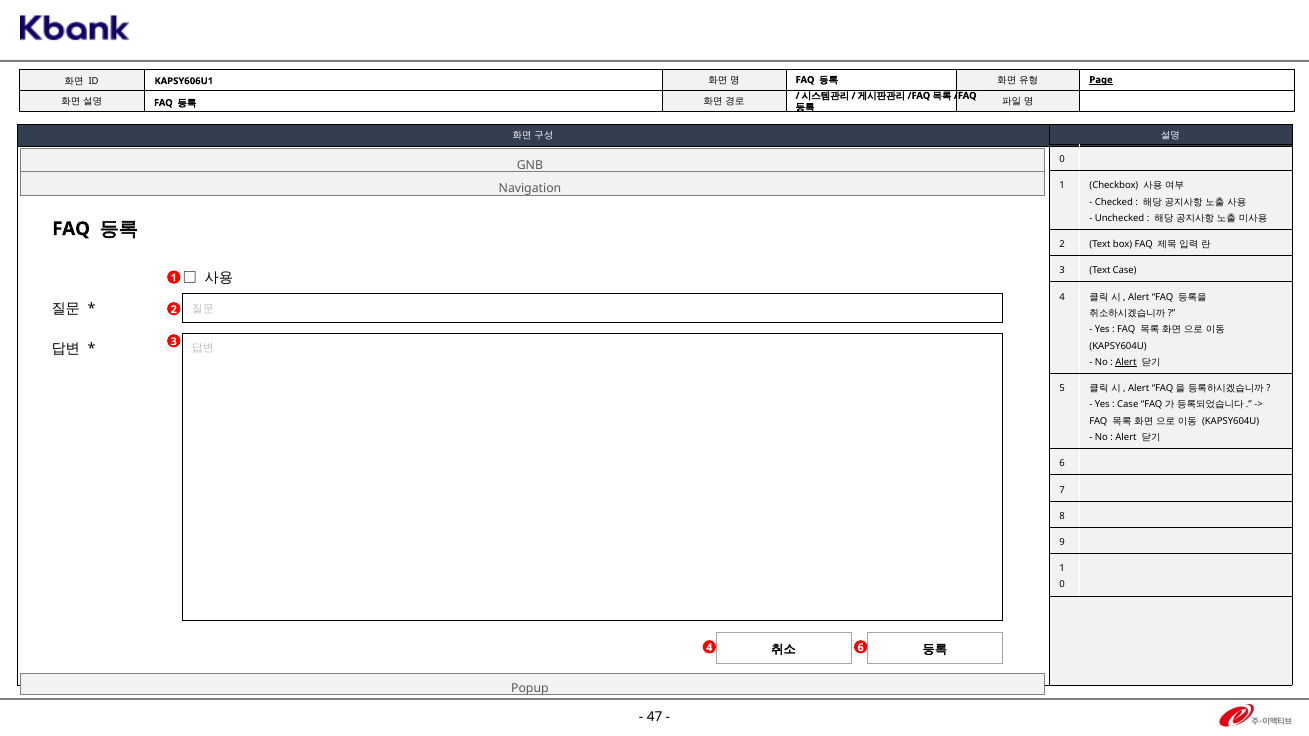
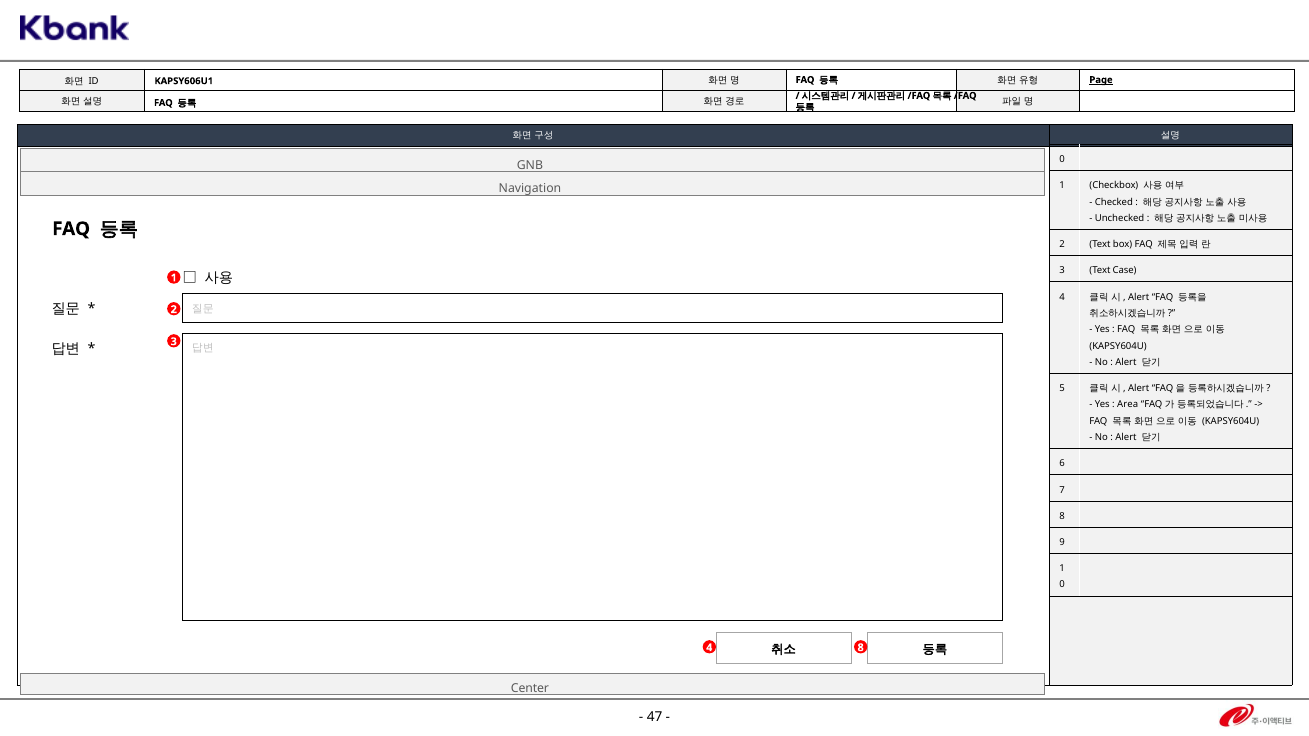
Alert at (1126, 362) underline: present -> none
Case at (1128, 405): Case -> Area
4 6: 6 -> 8
Popup: Popup -> Center
